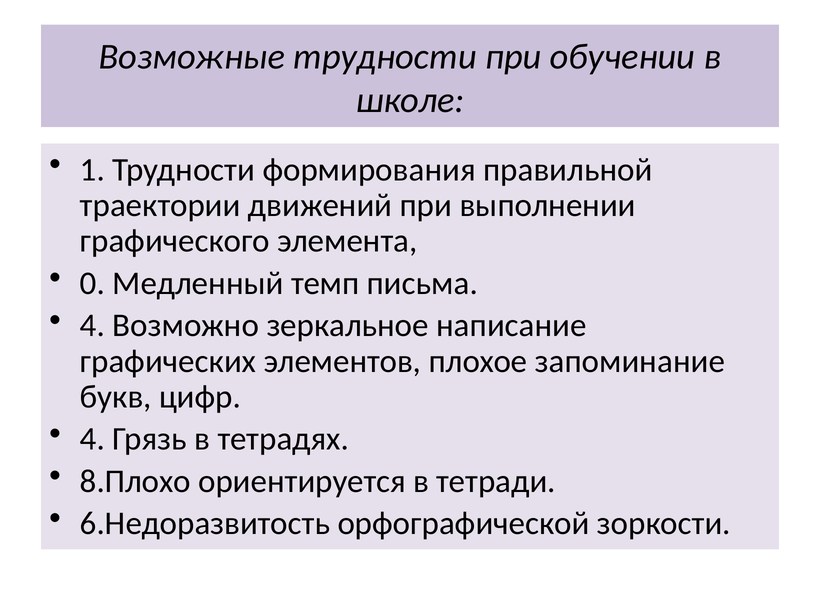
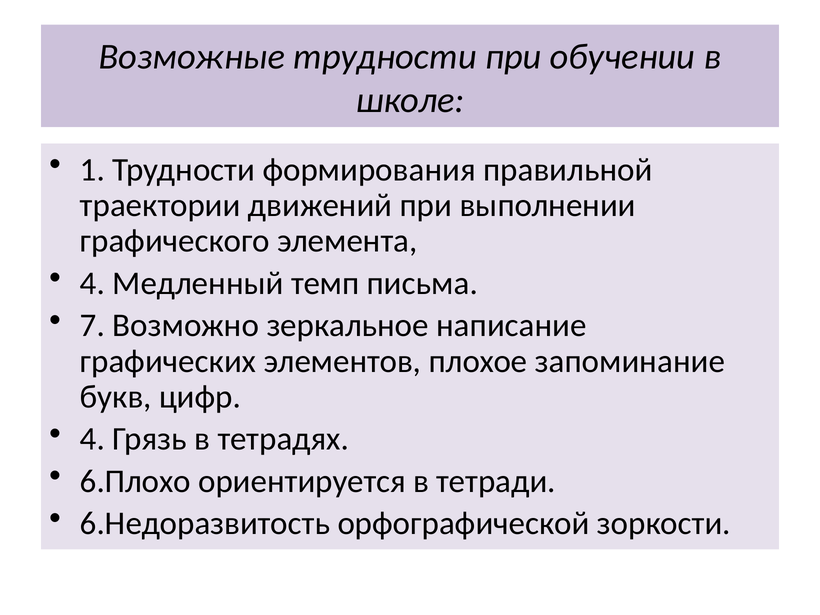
0 at (92, 283): 0 -> 4
4 at (92, 326): 4 -> 7
8.Плохо: 8.Плохо -> 6.Плохо
